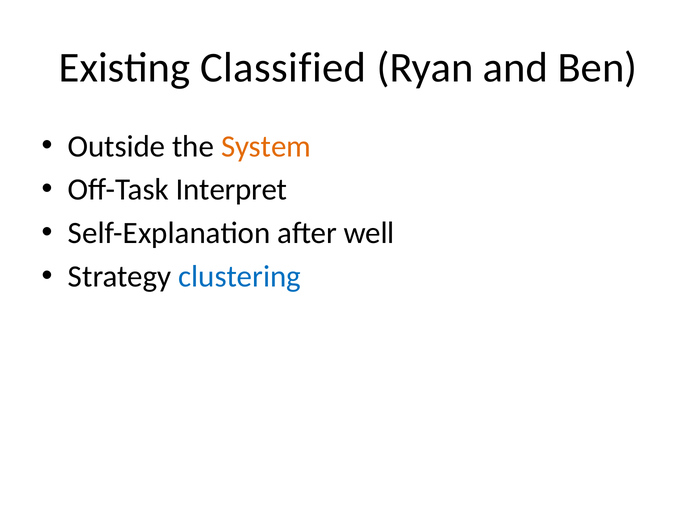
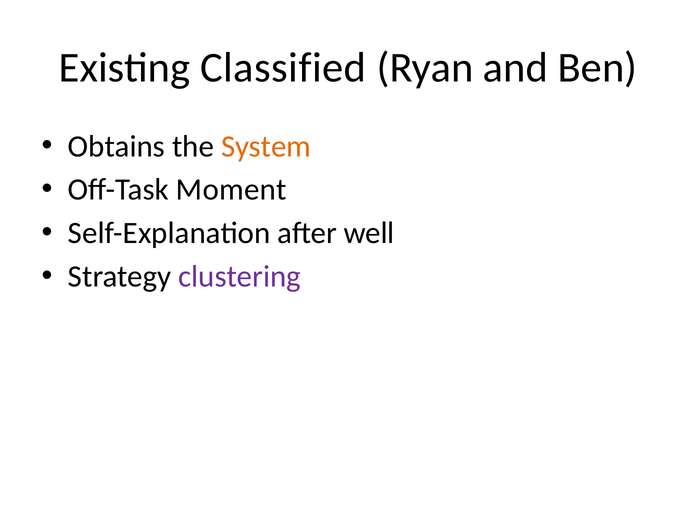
Outside: Outside -> Obtains
Interpret: Interpret -> Moment
clustering colour: blue -> purple
